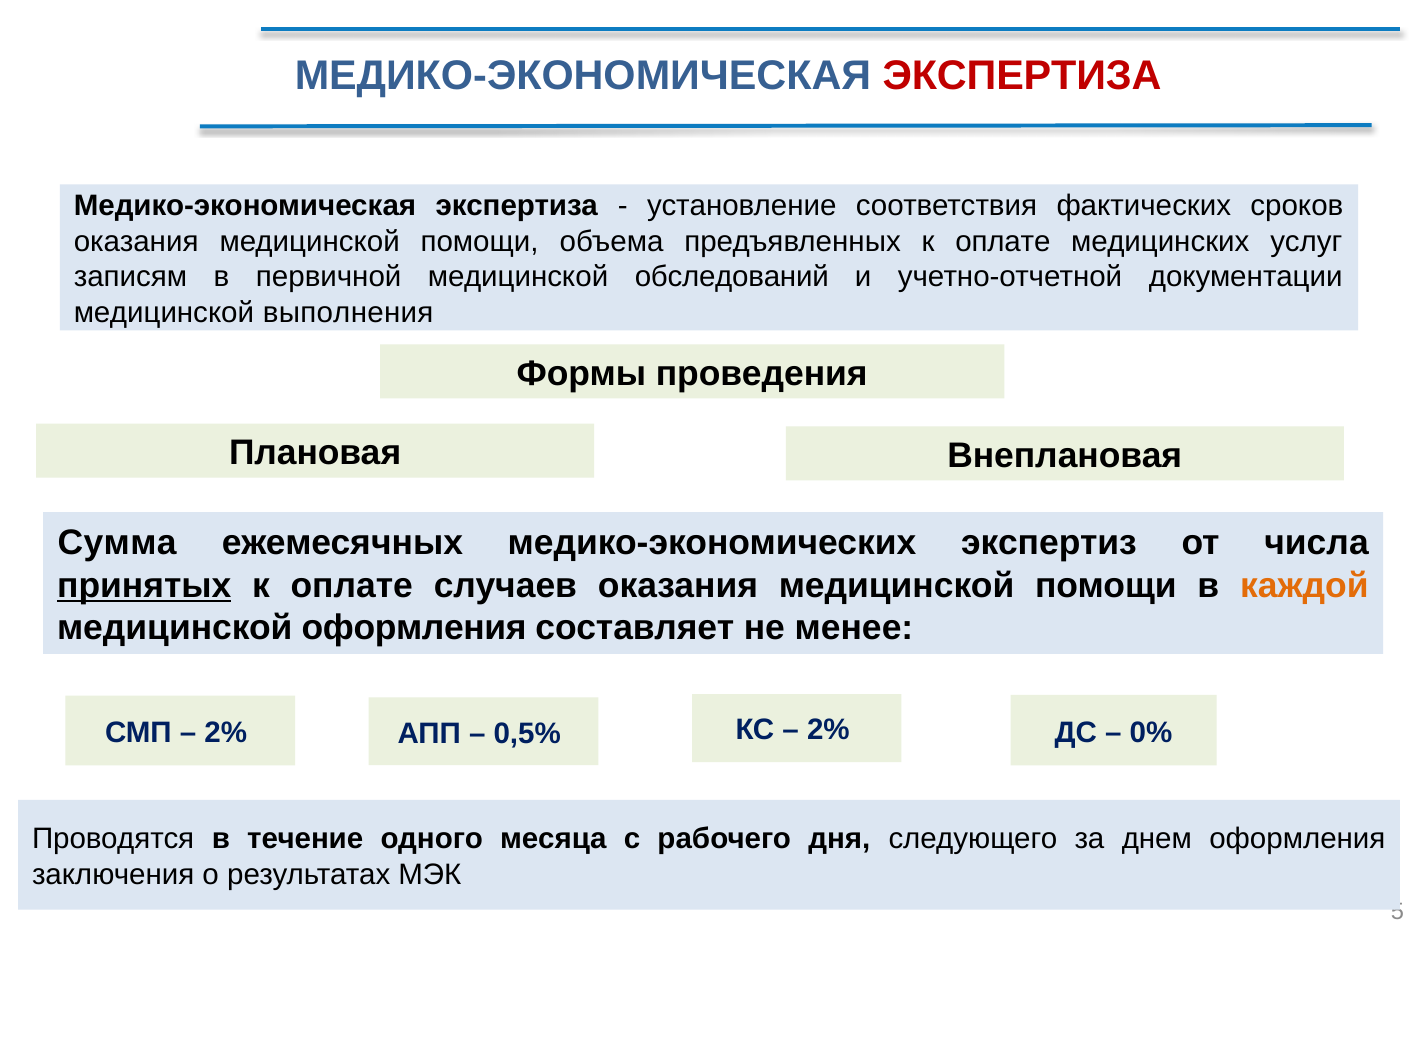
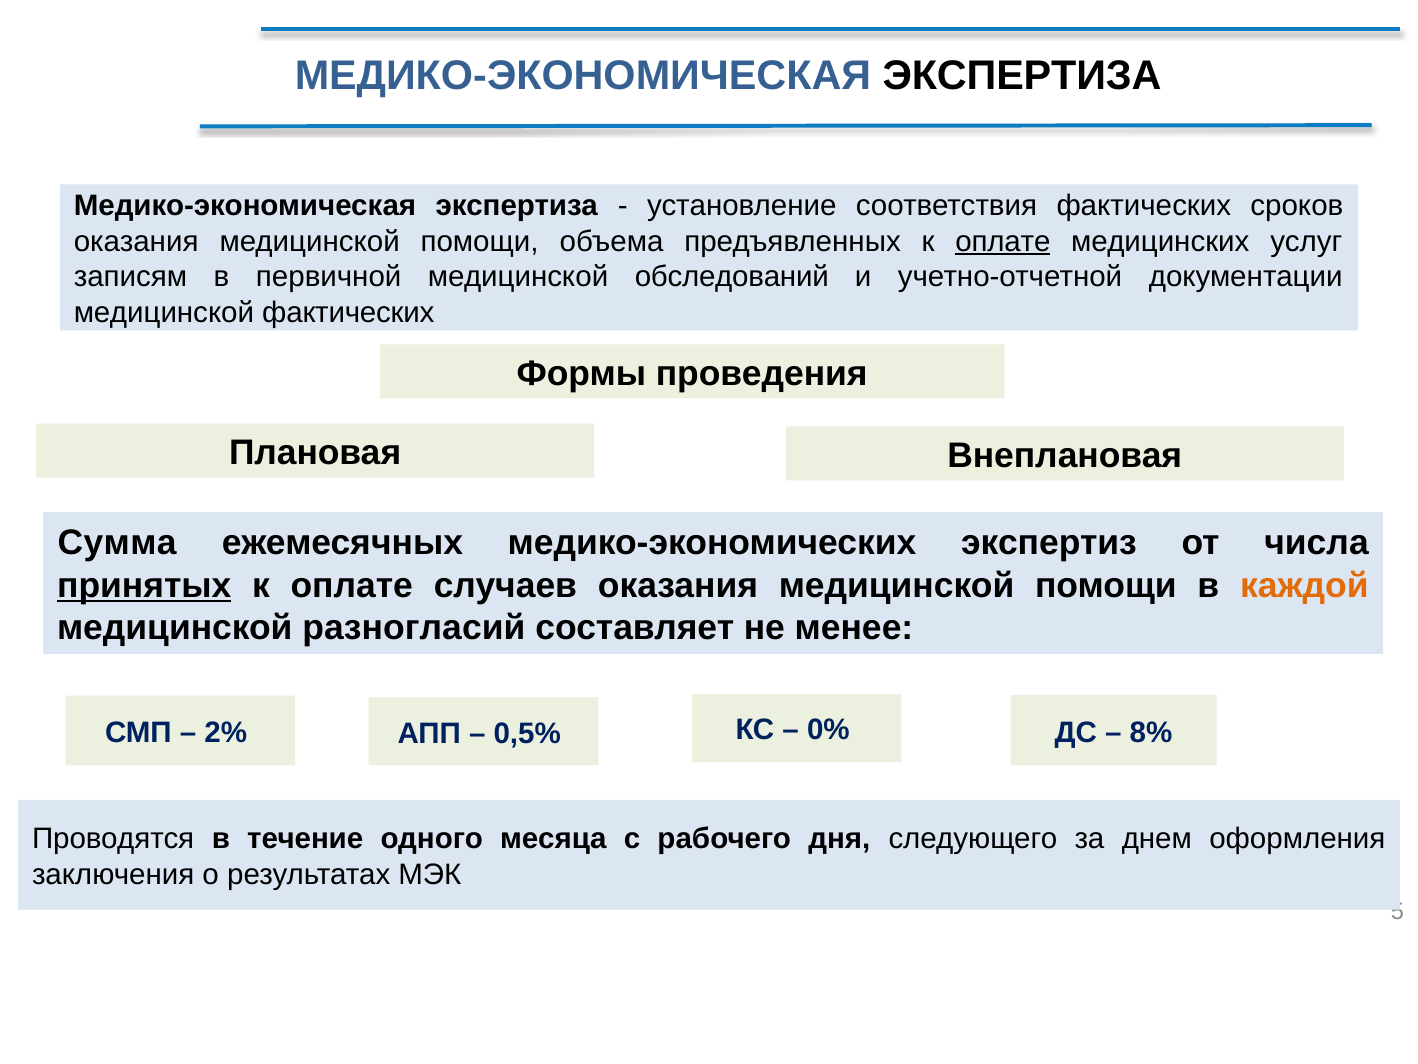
ЭКСПЕРТИЗА at (1022, 76) colour: red -> black
оплате at (1003, 242) underline: none -> present
медицинской выполнения: выполнения -> фактических
медицинской оформления: оформления -> разногласий
2% at (828, 730): 2% -> 0%
0%: 0% -> 8%
